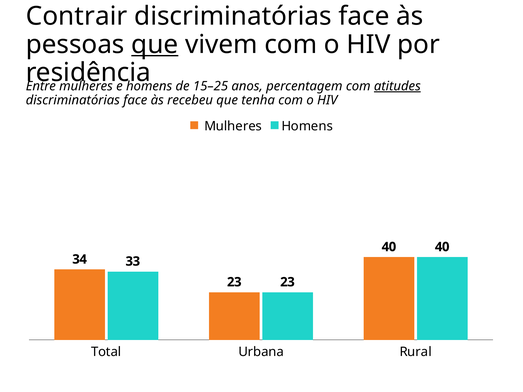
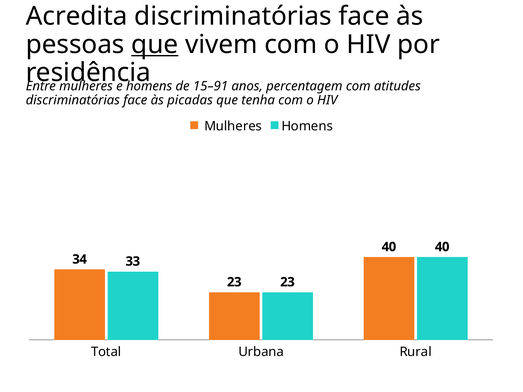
Contrair: Contrair -> Acredita
15–25: 15–25 -> 15–91
atitudes underline: present -> none
recebeu: recebeu -> picadas
